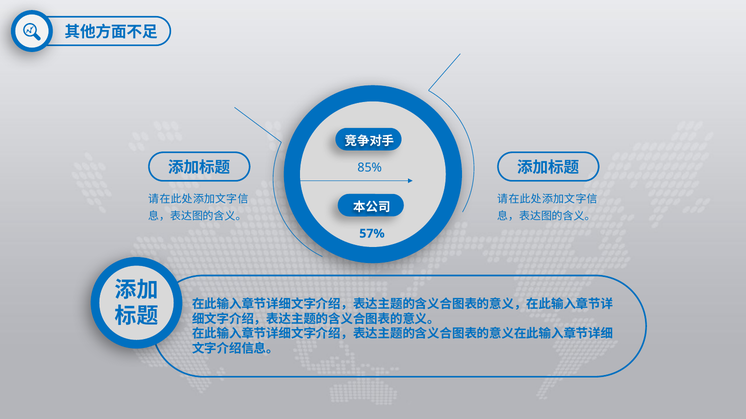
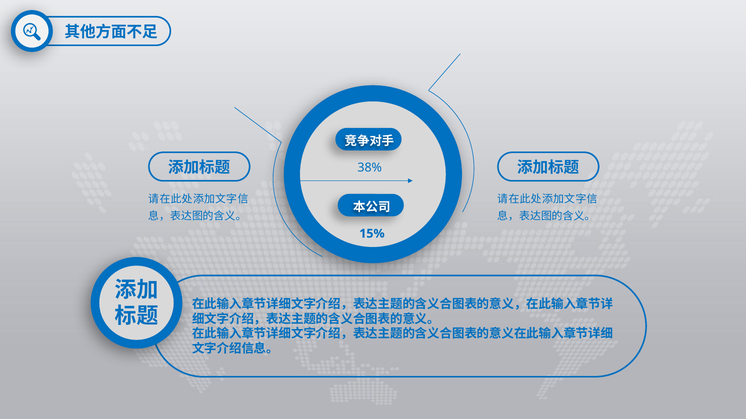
85%: 85% -> 38%
57%: 57% -> 15%
